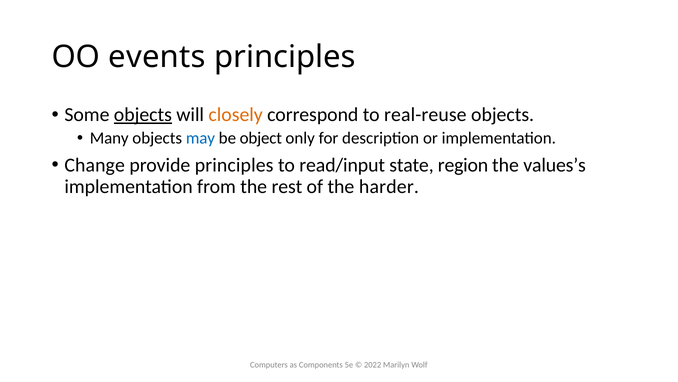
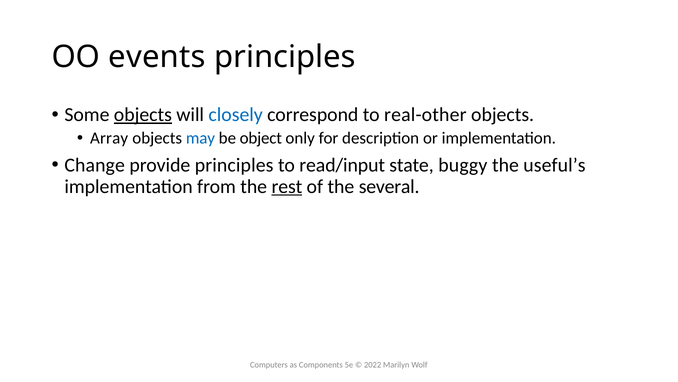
closely colour: orange -> blue
real-reuse: real-reuse -> real-other
Many: Many -> Array
region: region -> buggy
values’s: values’s -> useful’s
rest underline: none -> present
harder: harder -> several
